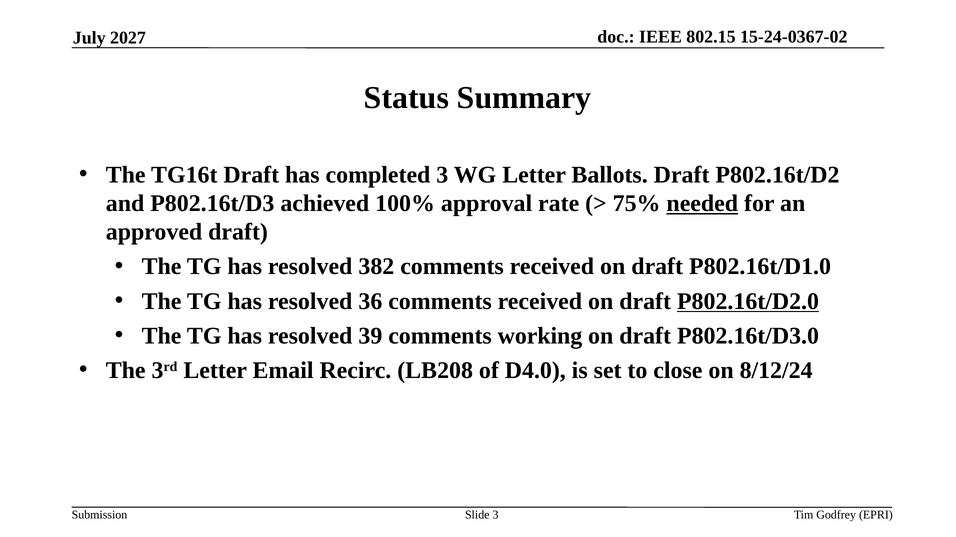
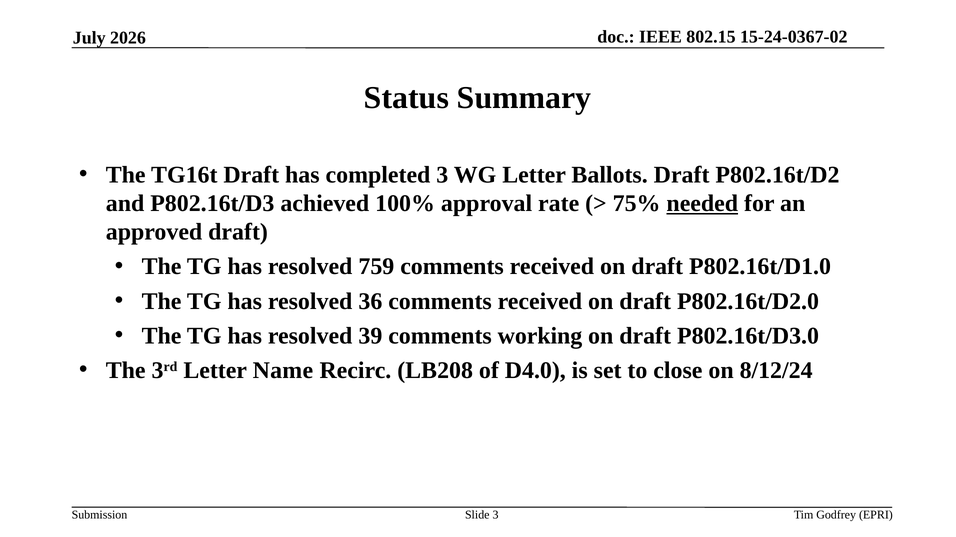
2027: 2027 -> 2026
382: 382 -> 759
P802.16t/D2.0 underline: present -> none
Email: Email -> Name
